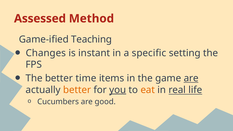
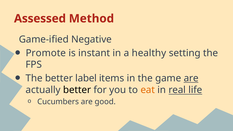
Teaching: Teaching -> Negative
Changes: Changes -> Promote
specific: specific -> healthy
time: time -> label
better at (77, 90) colour: orange -> black
you underline: present -> none
